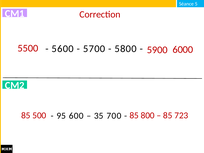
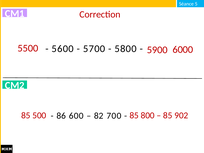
723: 723 -> 902
95: 95 -> 86
35: 35 -> 82
